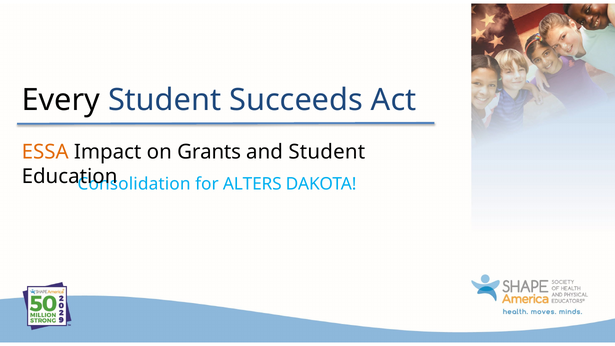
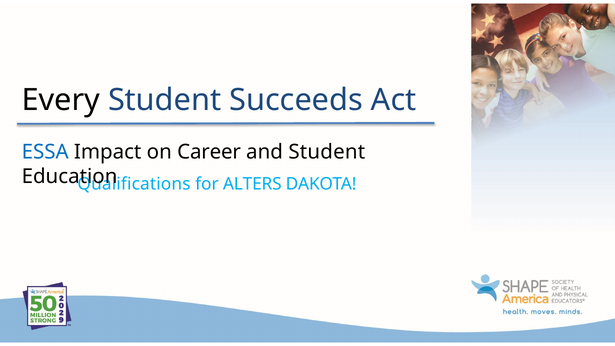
ESSA colour: orange -> blue
Grants: Grants -> Career
Consolidation: Consolidation -> Qualifications
